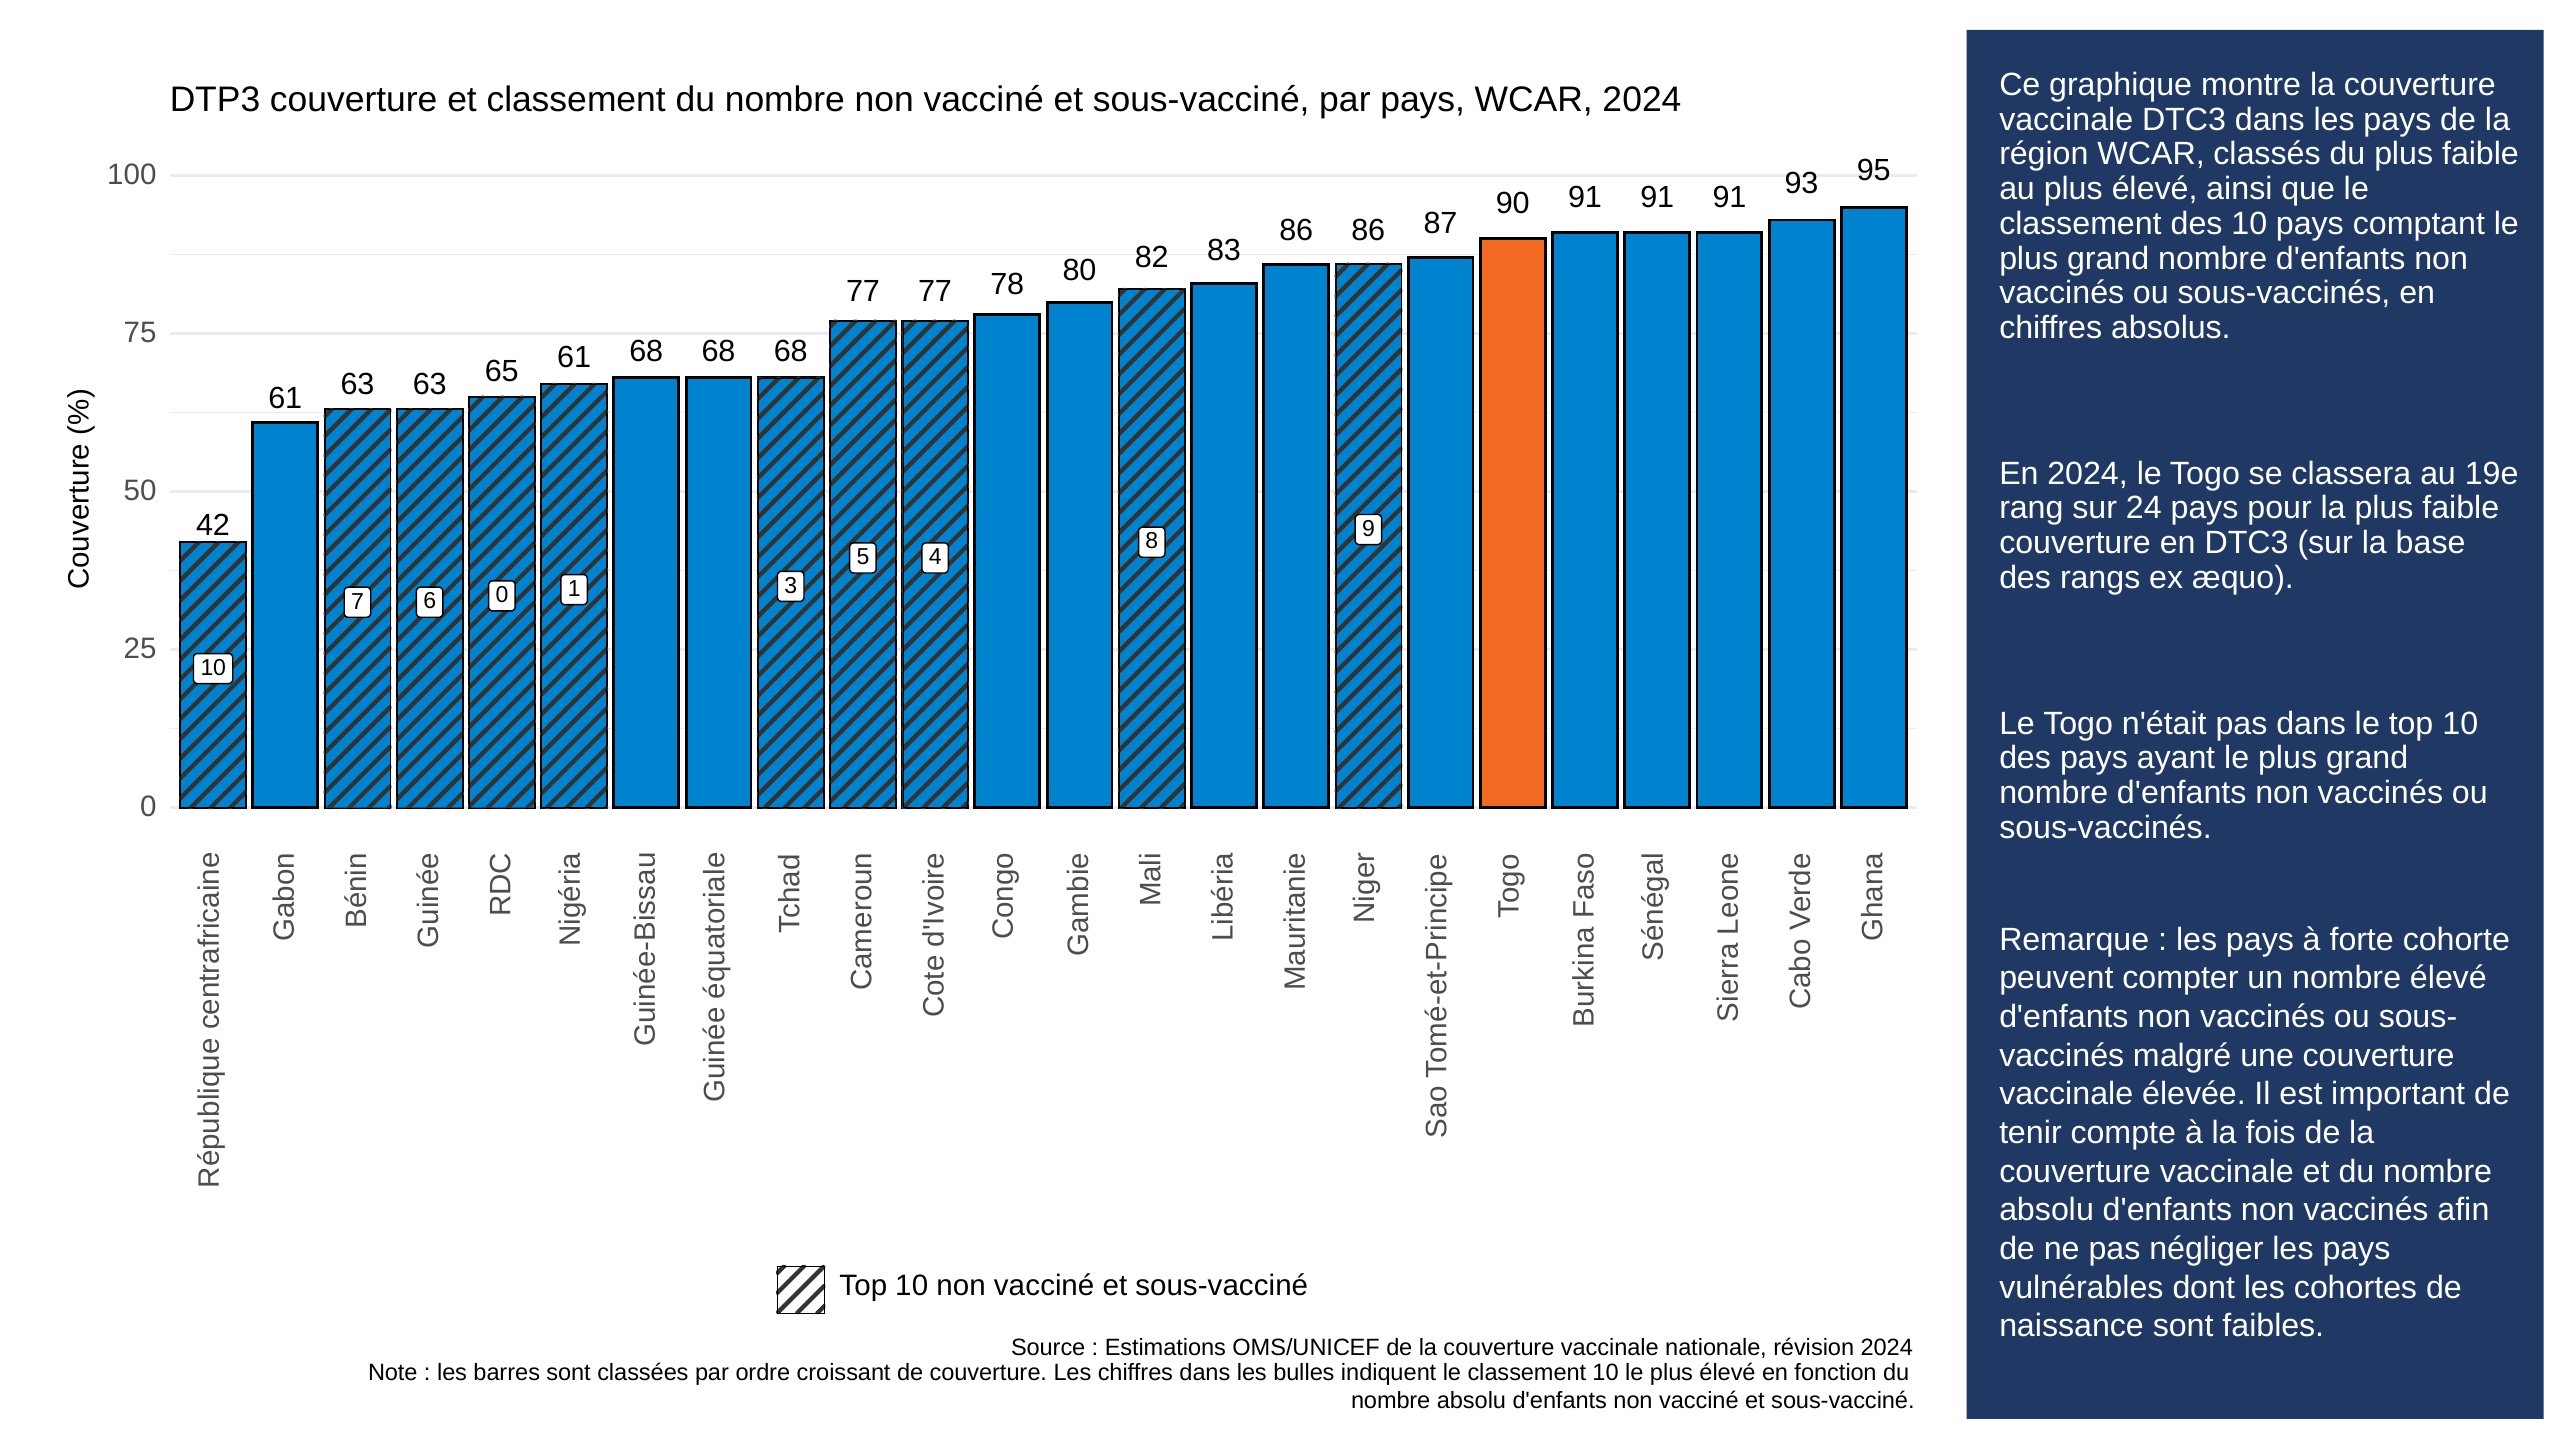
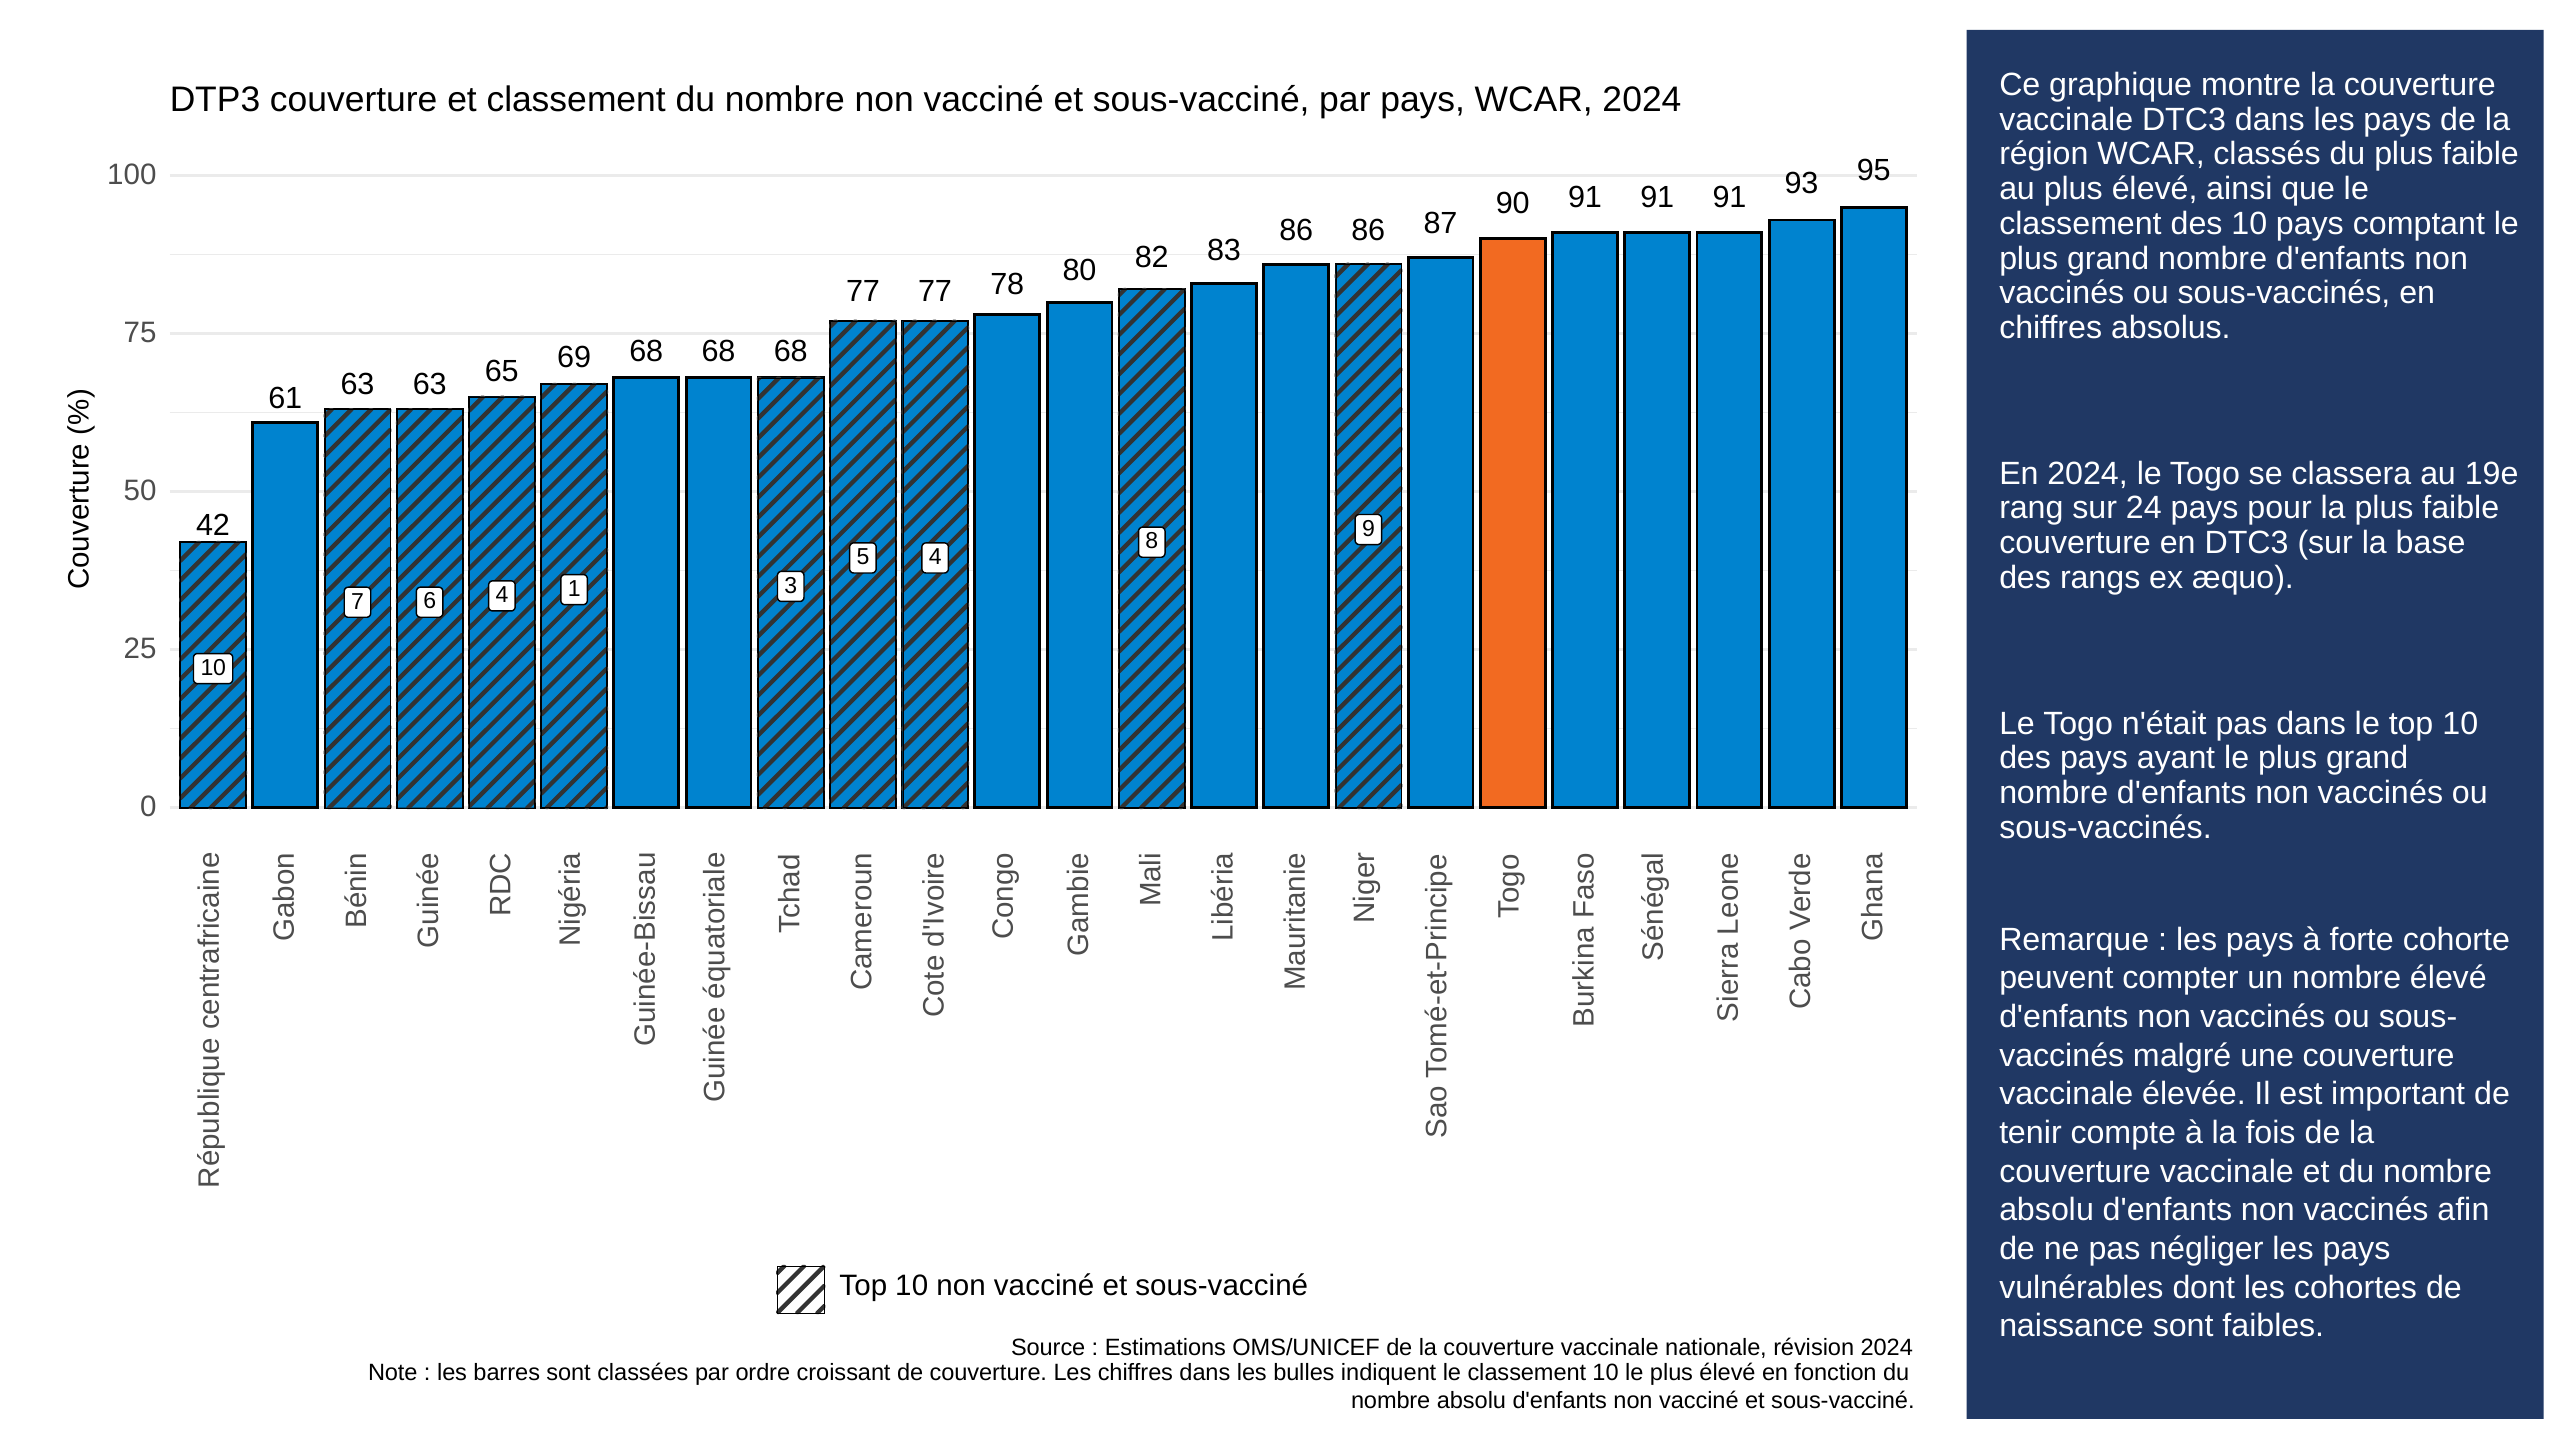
65 61: 61 -> 69
7 0: 0 -> 4
